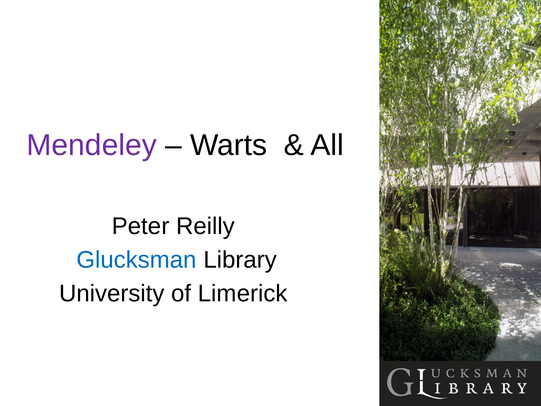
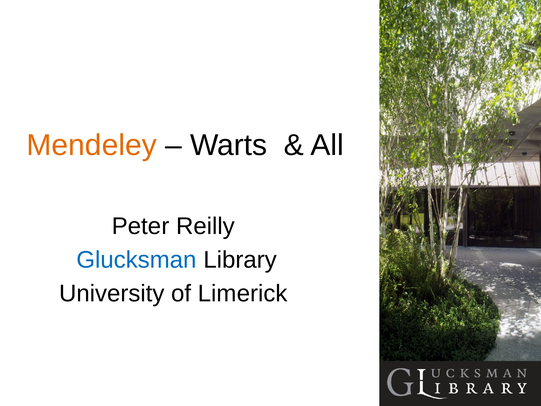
Mendeley colour: purple -> orange
